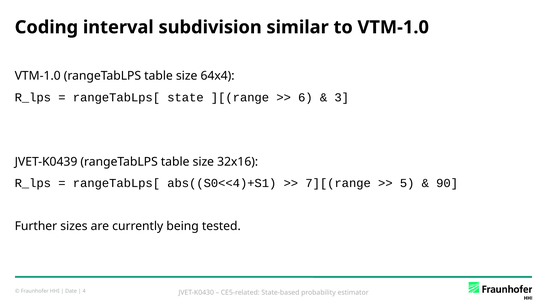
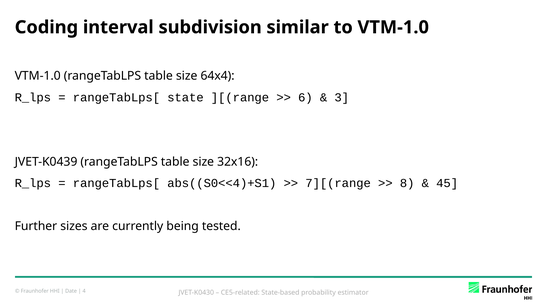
5: 5 -> 8
90: 90 -> 45
